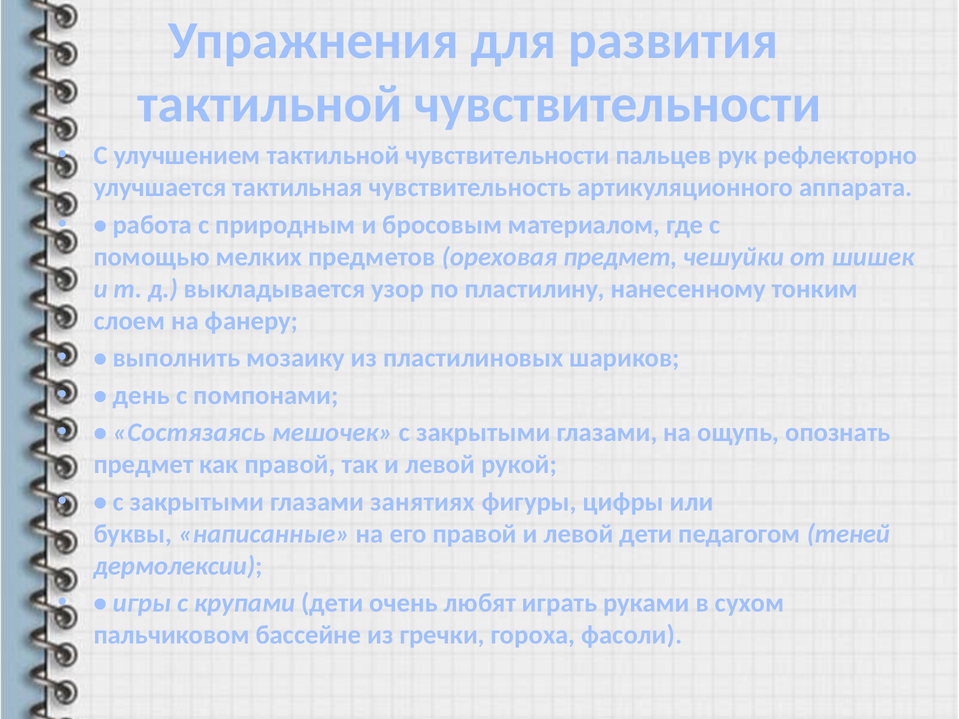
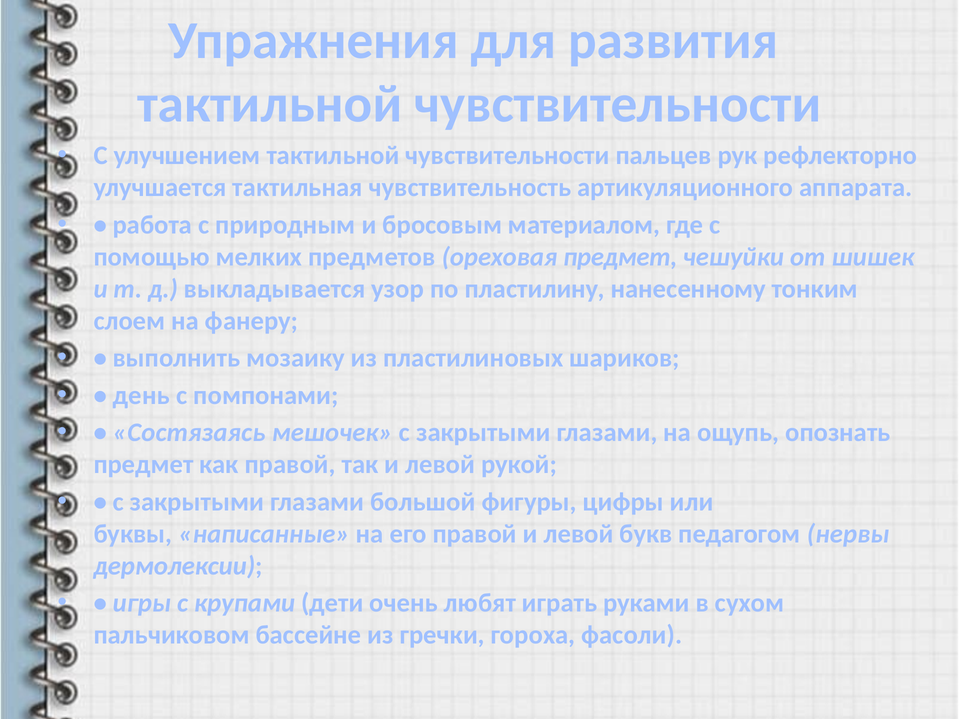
занятиях: занятиях -> большой
левой дети: дети -> букв
теней: теней -> нервы
